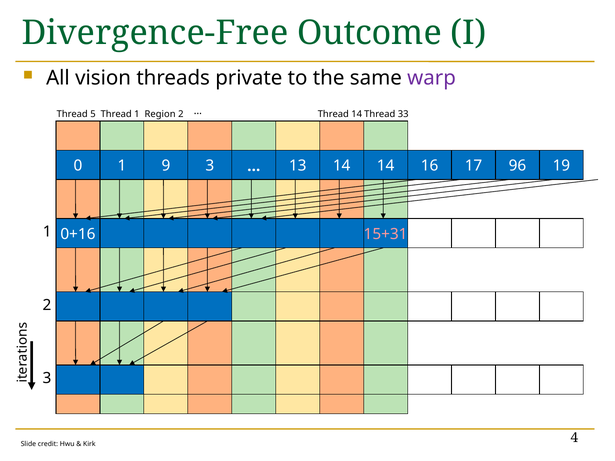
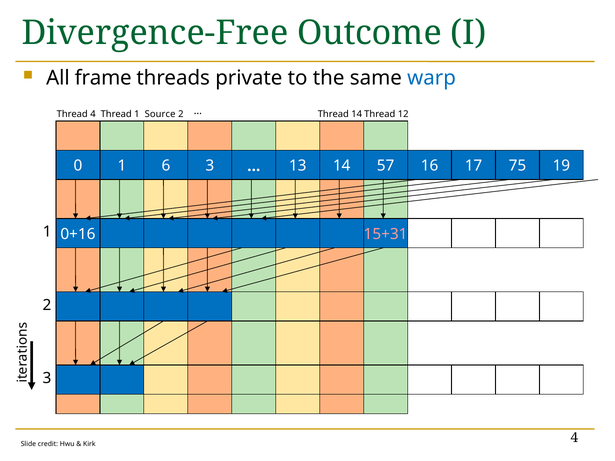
vision: vision -> frame
warp colour: purple -> blue
Thread 5: 5 -> 4
Region: Region -> Source
33: 33 -> 12
9: 9 -> 6
13 14: 14 -> 57
96: 96 -> 75
